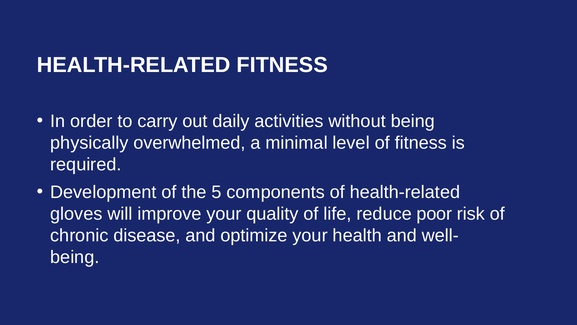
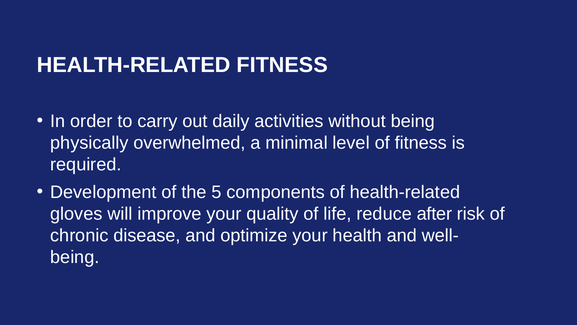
poor: poor -> after
